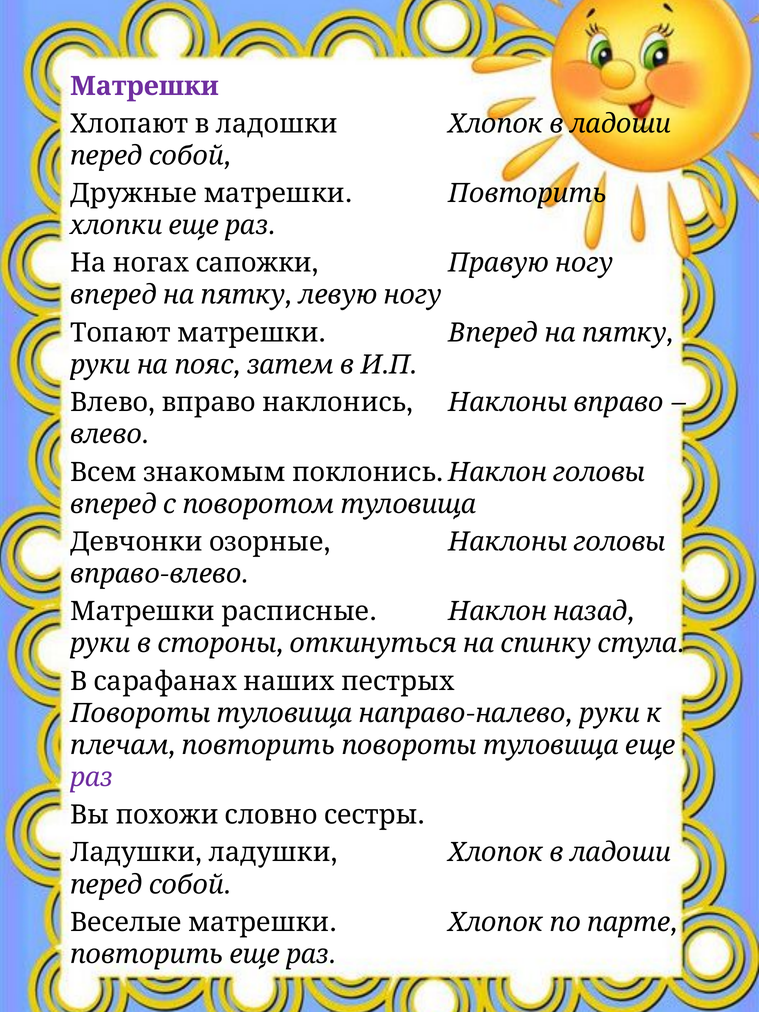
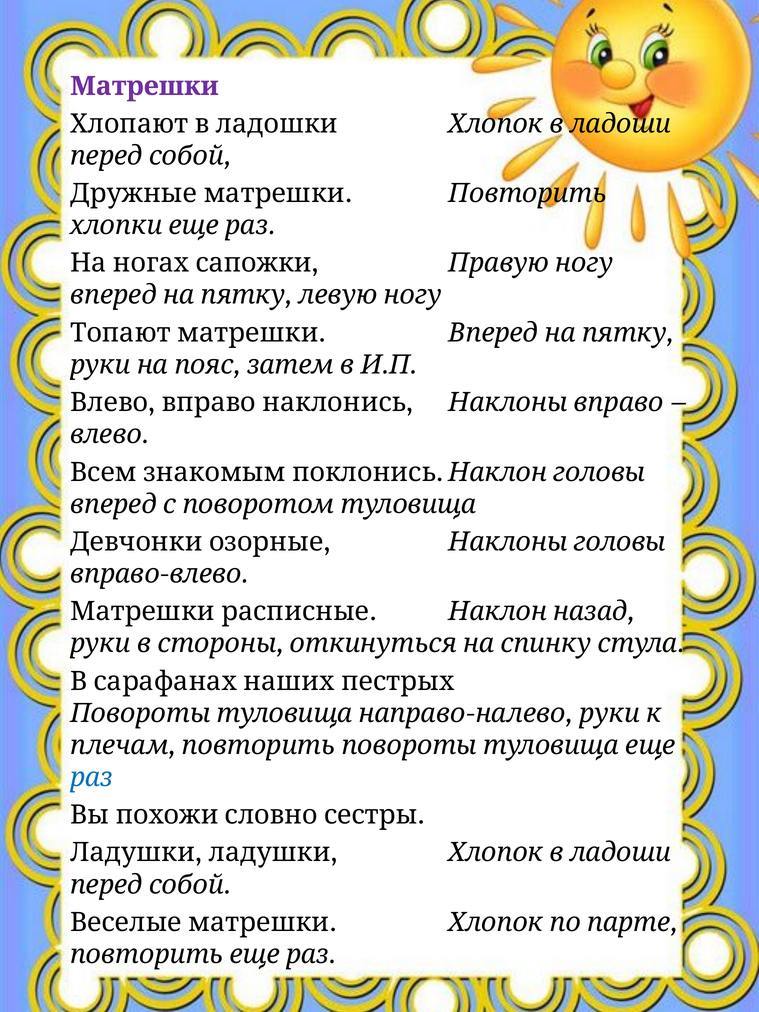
раз colour: purple -> blue
